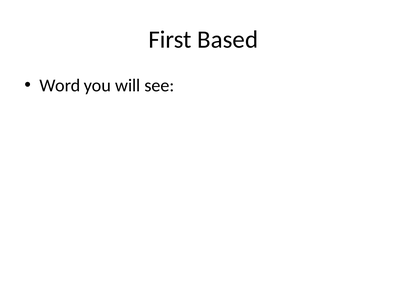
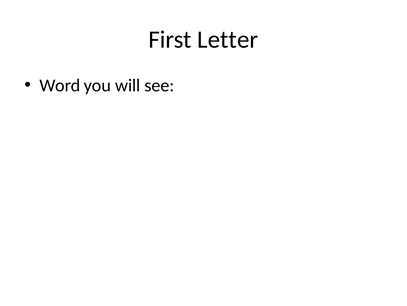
Based: Based -> Letter
